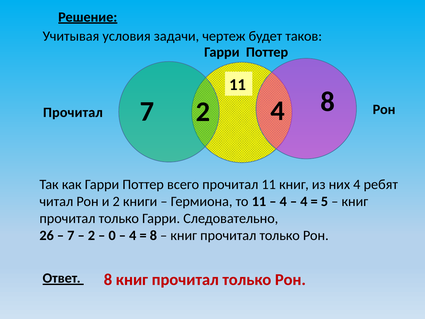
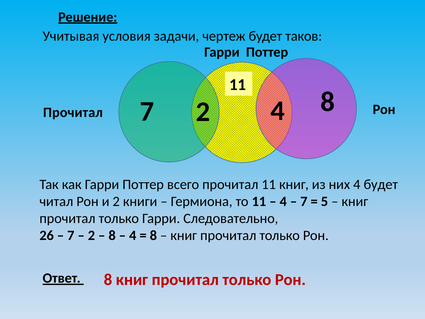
4 ребят: ребят -> будет
4 at (304, 201): 4 -> 7
0 at (112, 235): 0 -> 8
